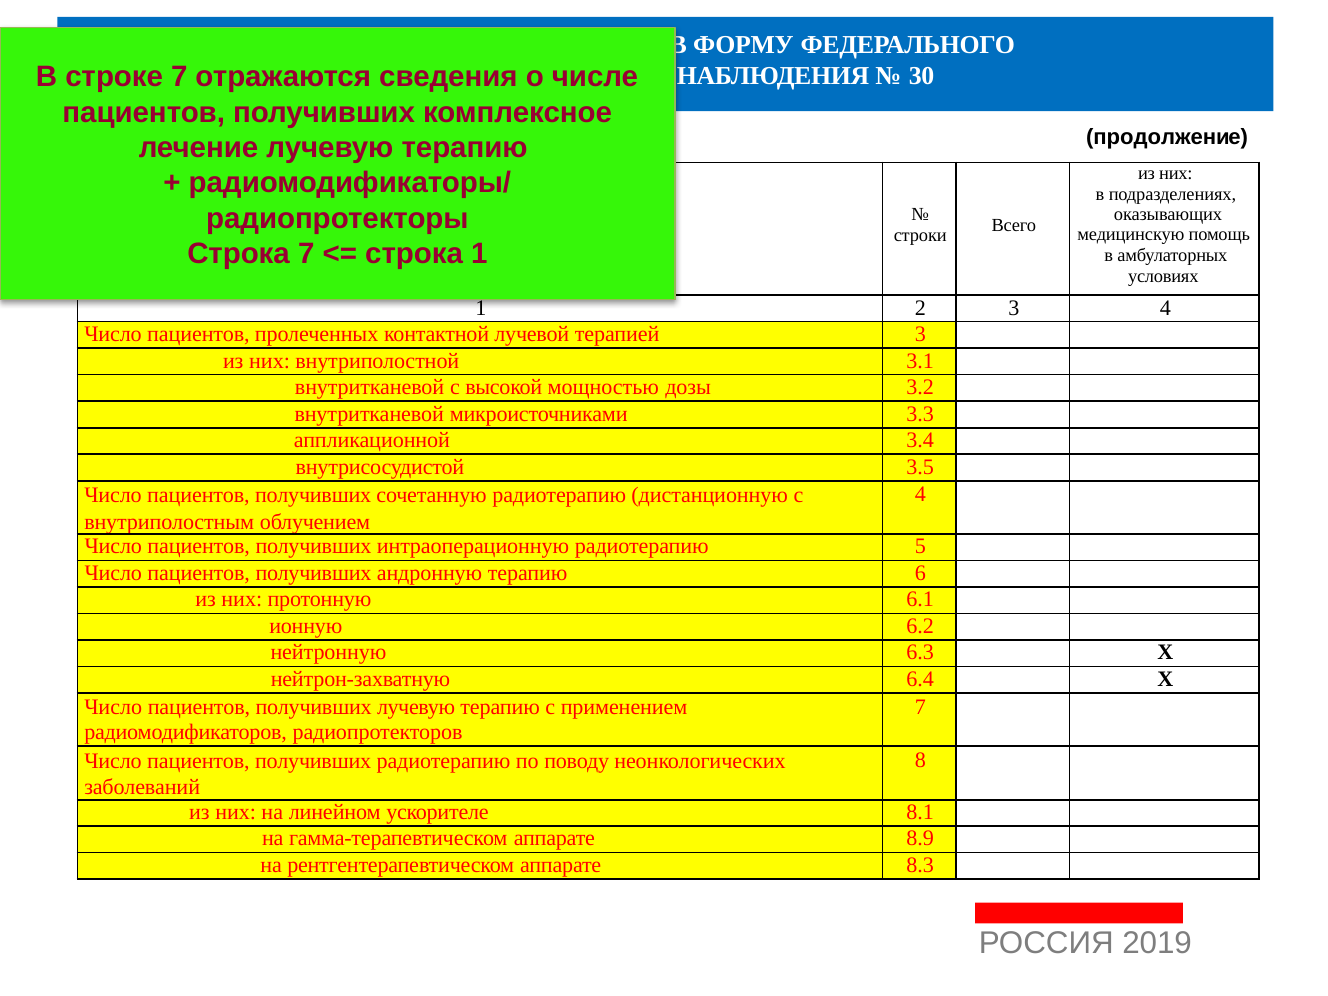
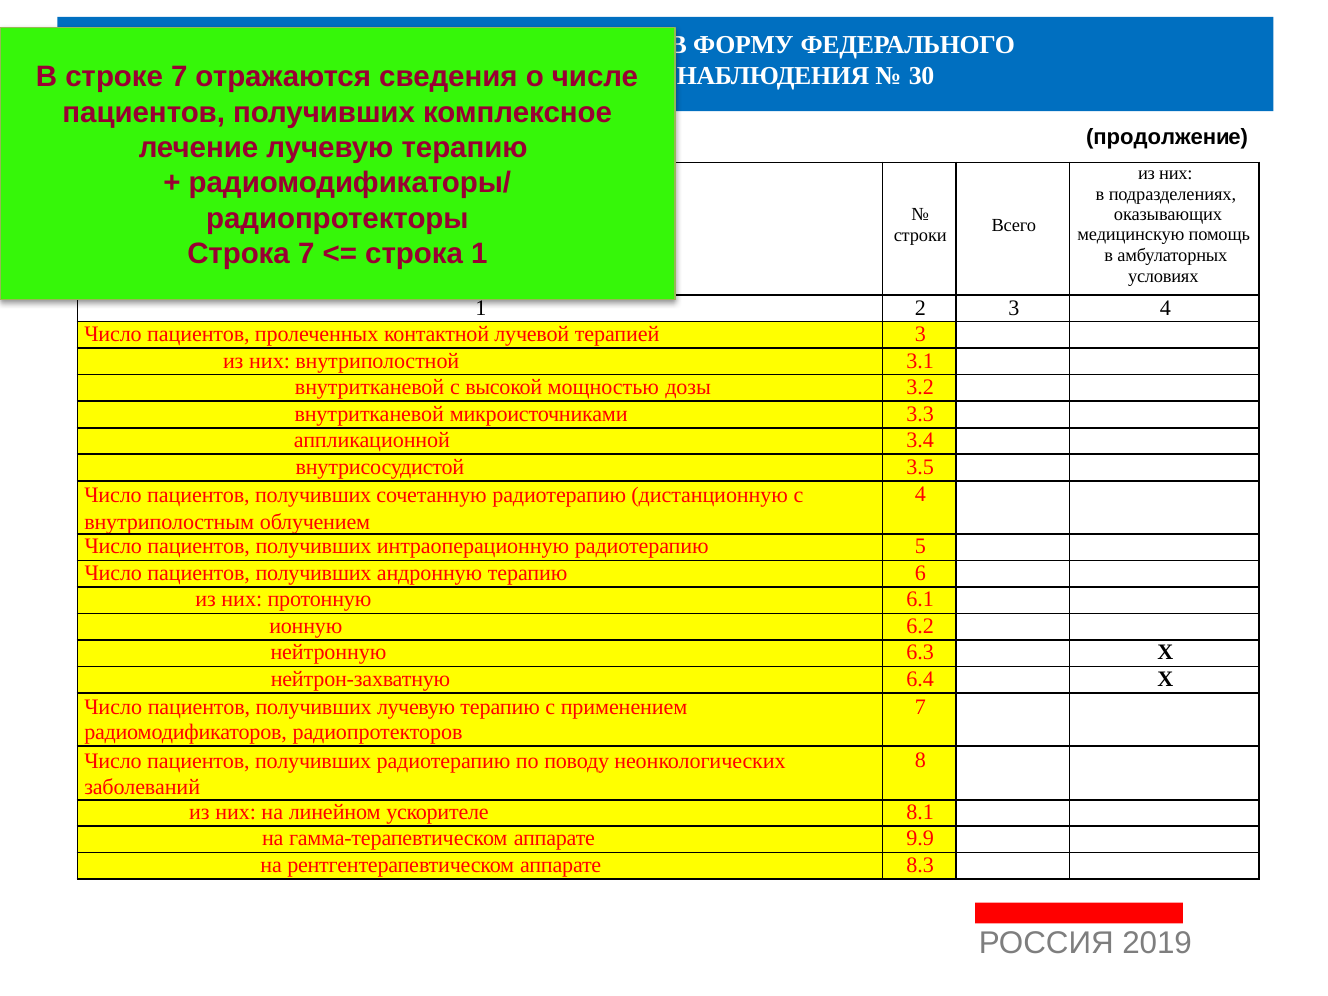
8.9: 8.9 -> 9.9
